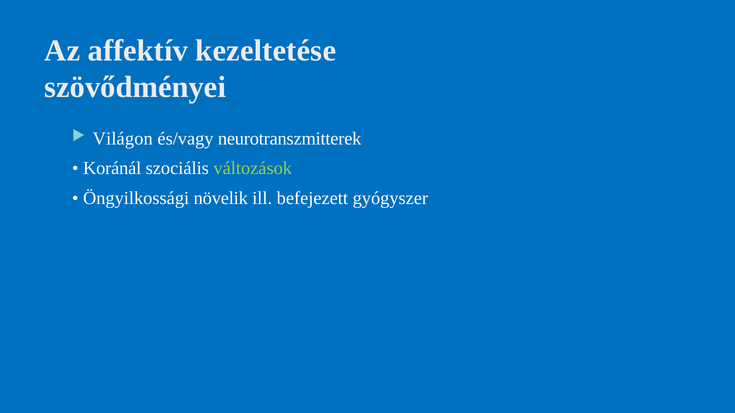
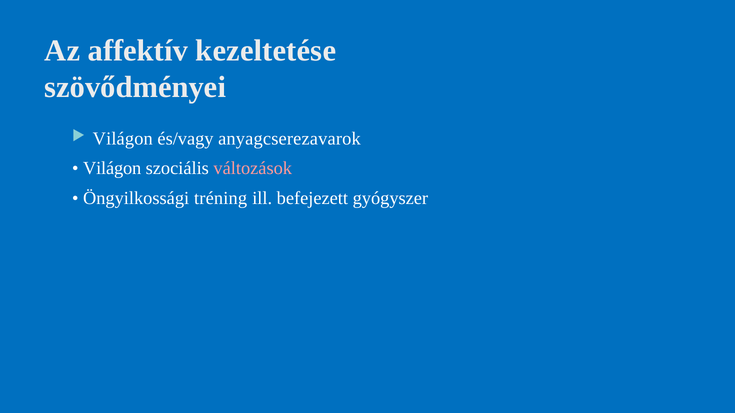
neurotranszmitterek: neurotranszmitterek -> anyagcserezavarok
Koránál at (112, 169): Koránál -> Világon
változások colour: light green -> pink
növelik: növelik -> tréning
